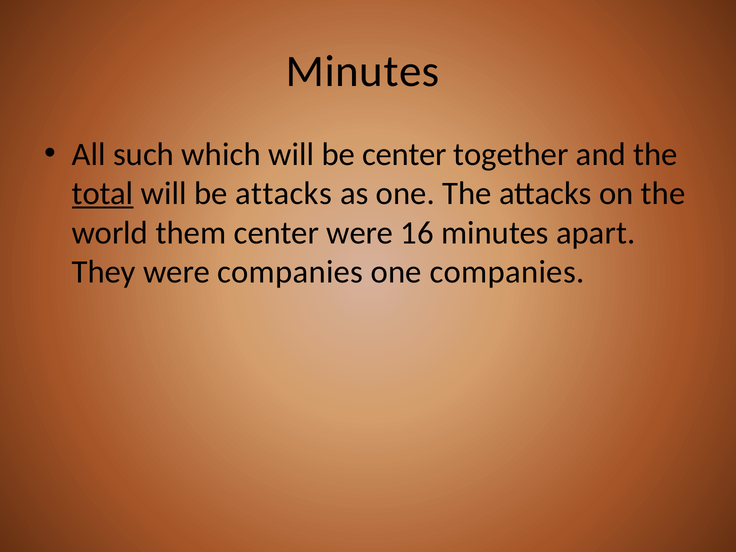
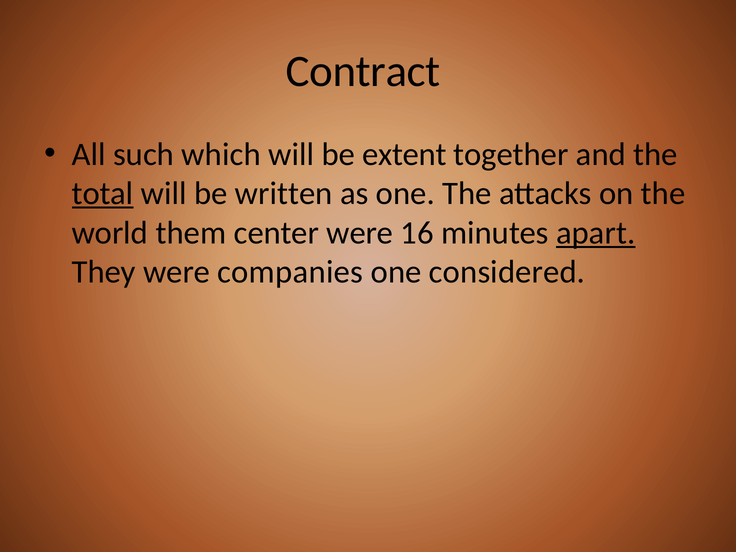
Minutes at (363, 71): Minutes -> Contract
be center: center -> extent
be attacks: attacks -> written
apart underline: none -> present
one companies: companies -> considered
